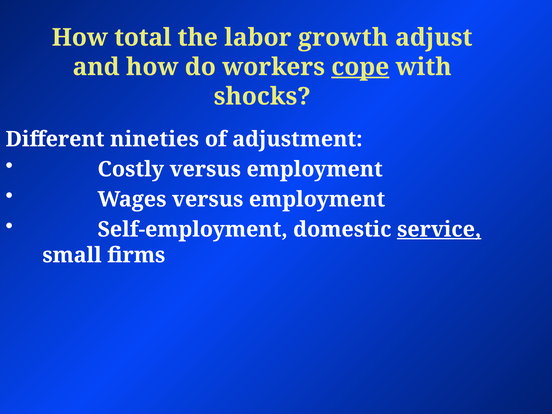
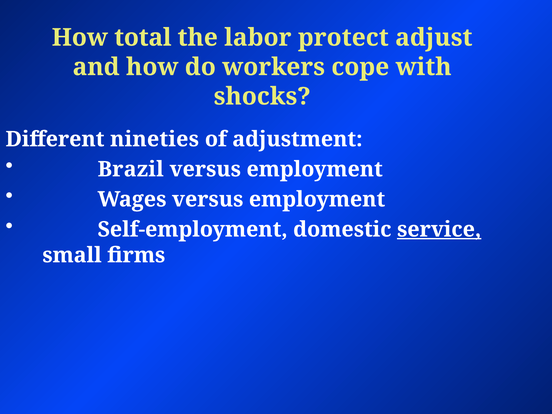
growth: growth -> protect
cope underline: present -> none
Costly: Costly -> Brazil
